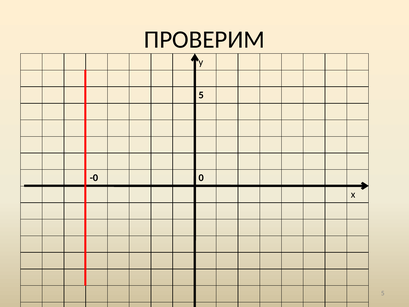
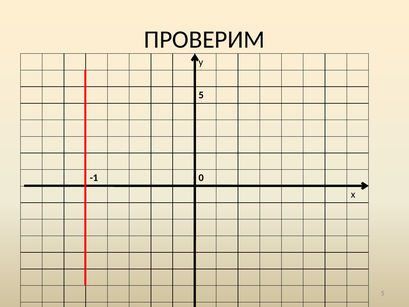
-0: -0 -> -1
